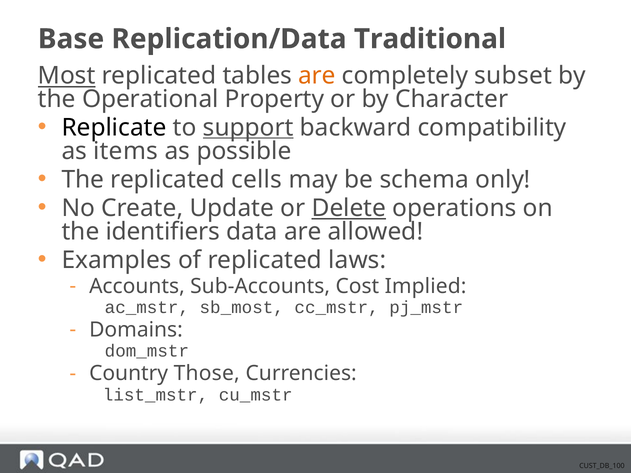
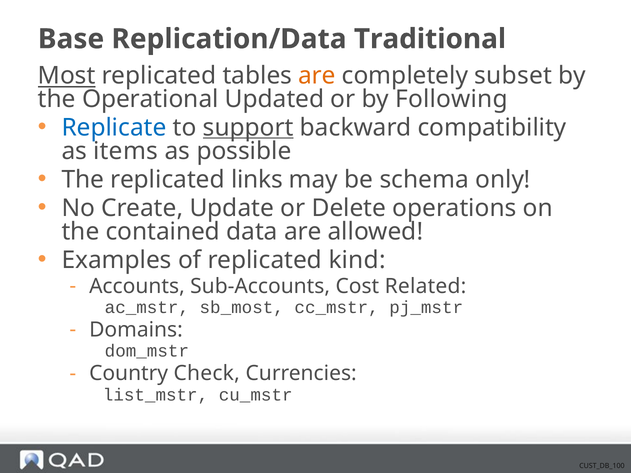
Property: Property -> Updated
Character: Character -> Following
Replicate colour: black -> blue
cells: cells -> links
Delete underline: present -> none
identifiers: identifiers -> contained
laws: laws -> kind
Implied: Implied -> Related
Those: Those -> Check
